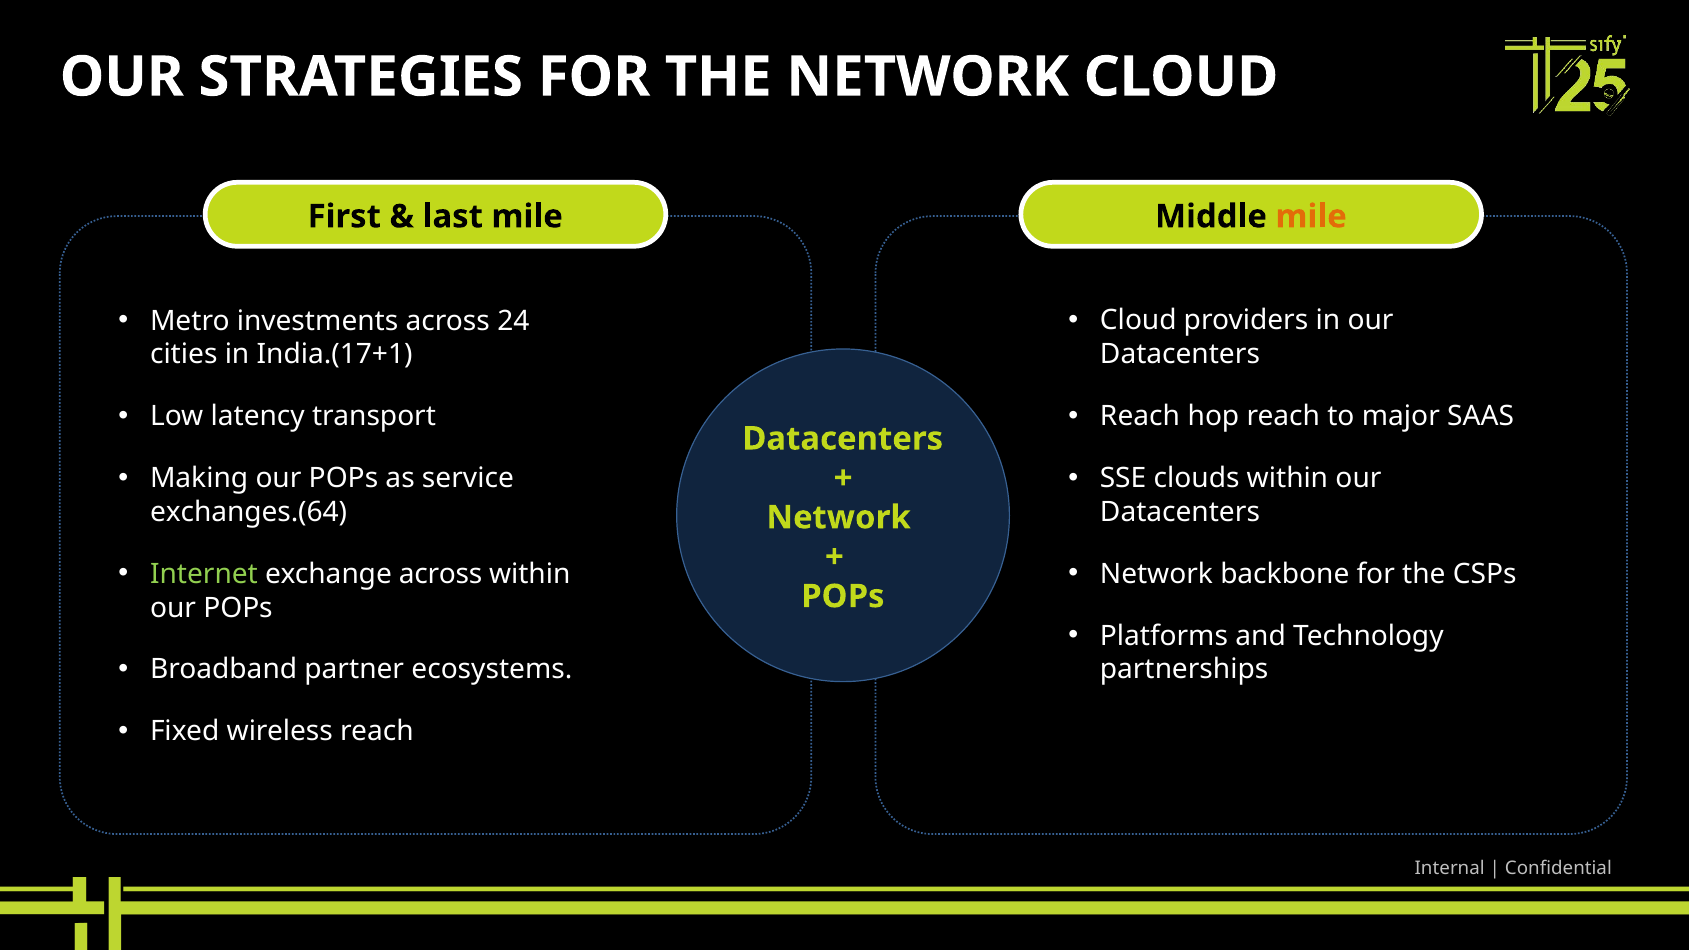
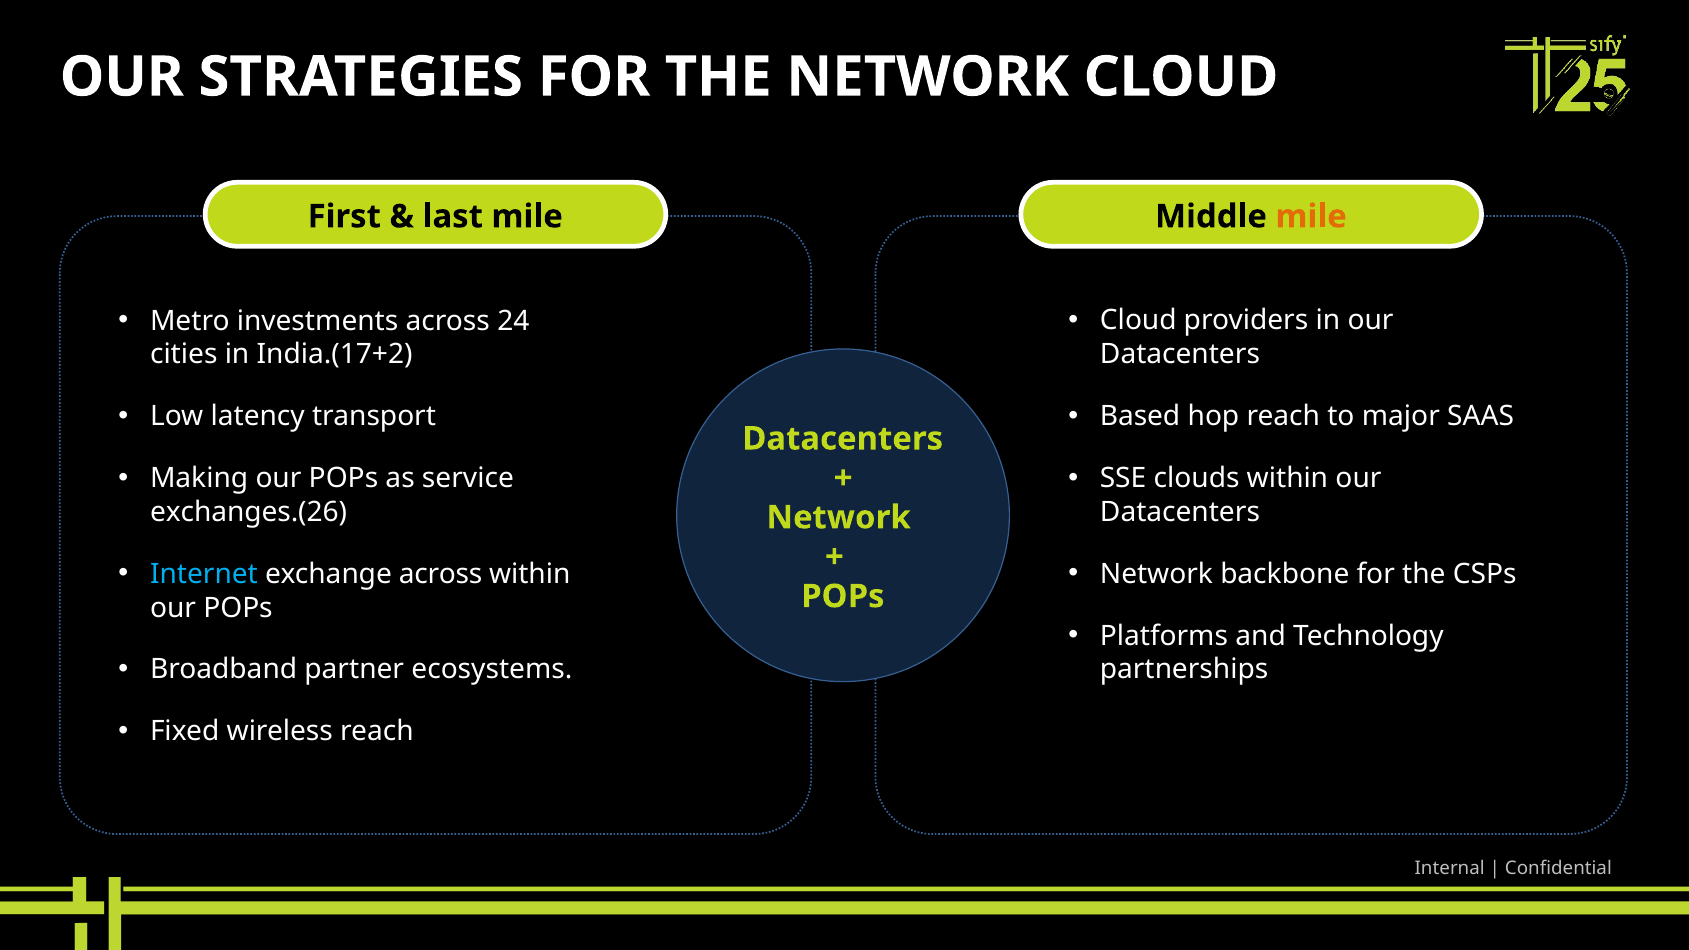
India.(17+1: India.(17+1 -> India.(17+2
Reach at (1140, 416): Reach -> Based
exchanges.(64: exchanges.(64 -> exchanges.(26
Internet colour: light green -> light blue
